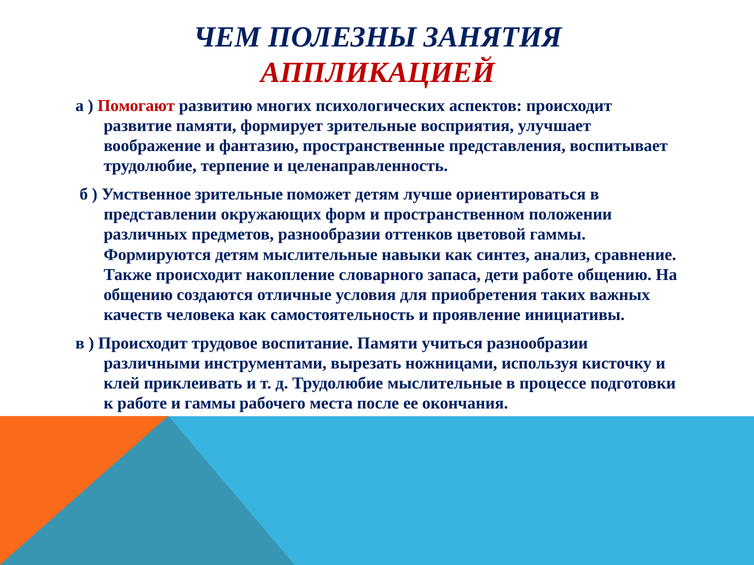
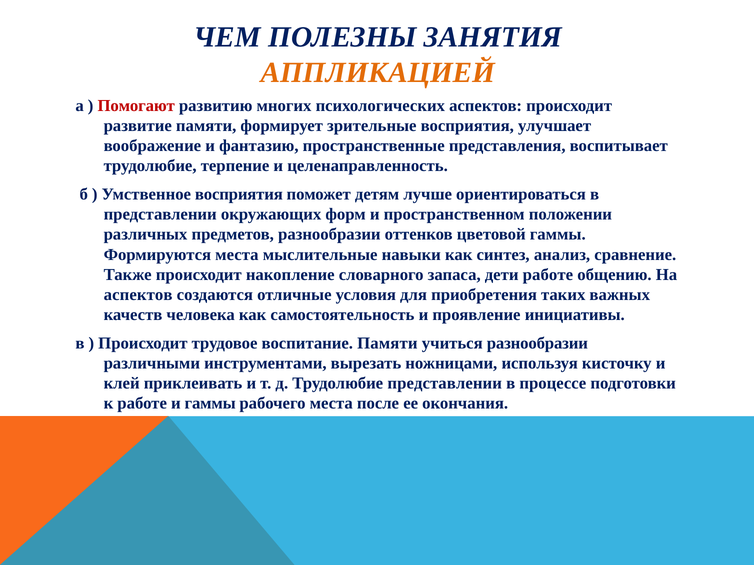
АППЛИКАЦИЕЙ colour: red -> orange
Умственное зрительные: зрительные -> восприятия
Формируются детям: детям -> места
общению at (138, 295): общению -> аспектов
Трудолюбие мыслительные: мыслительные -> представлении
